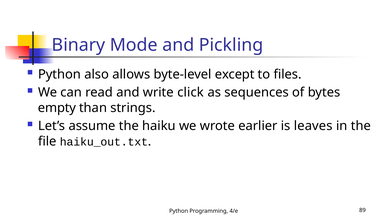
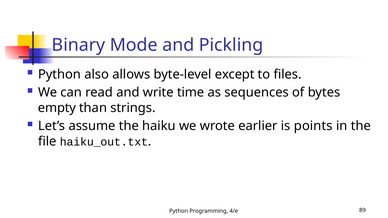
click: click -> time
leaves: leaves -> points
